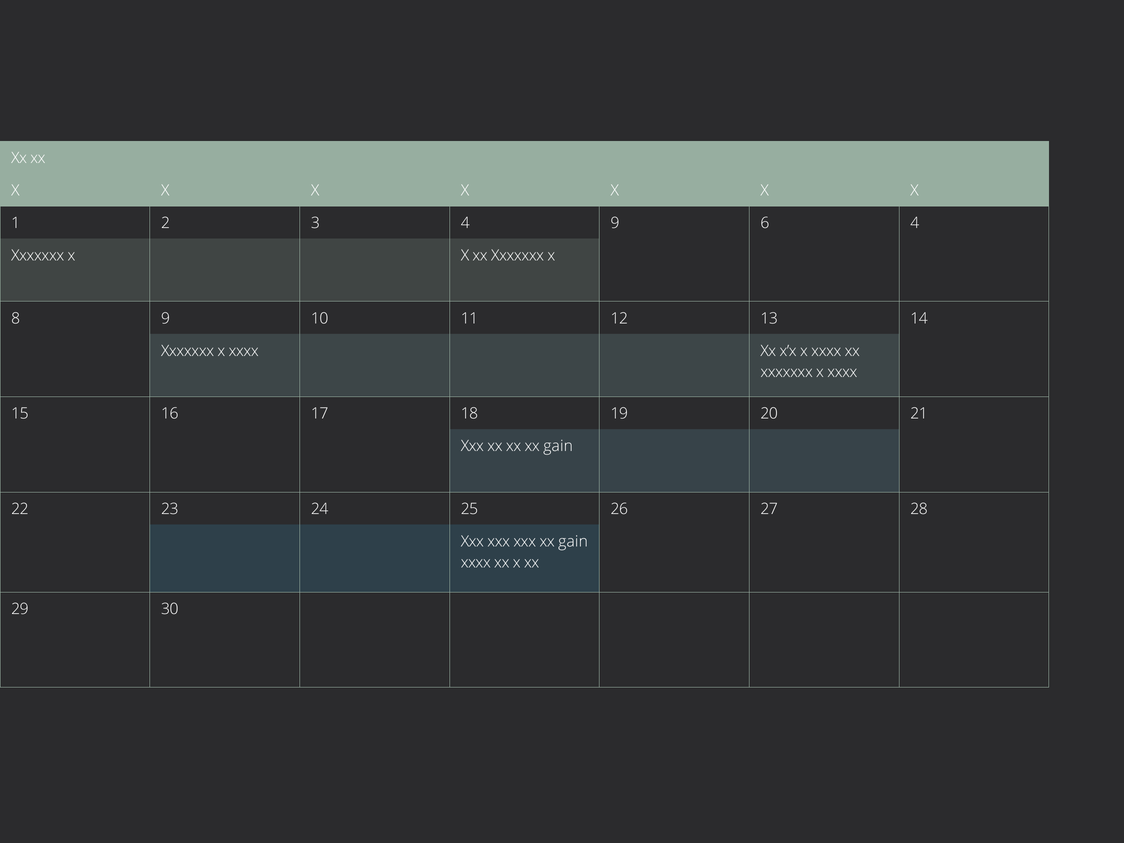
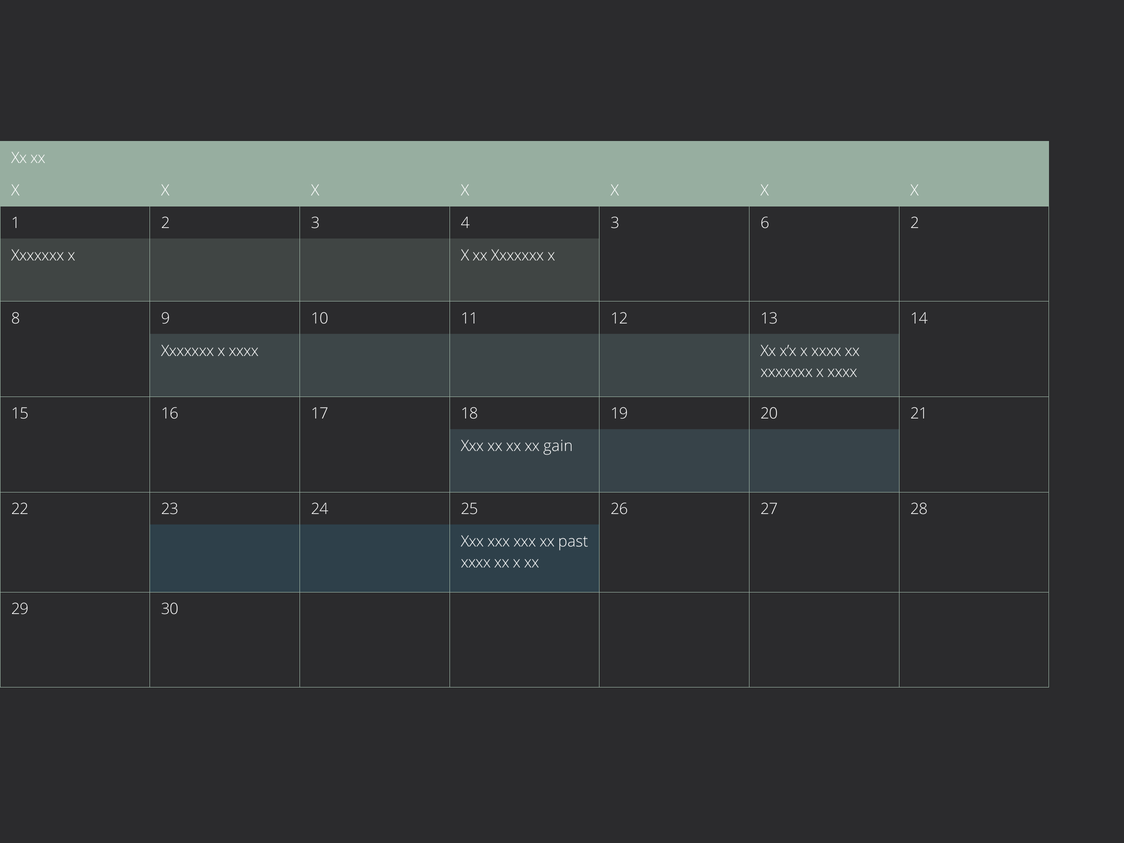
4 9: 9 -> 3
6 4: 4 -> 2
xxx xx gain: gain -> past
